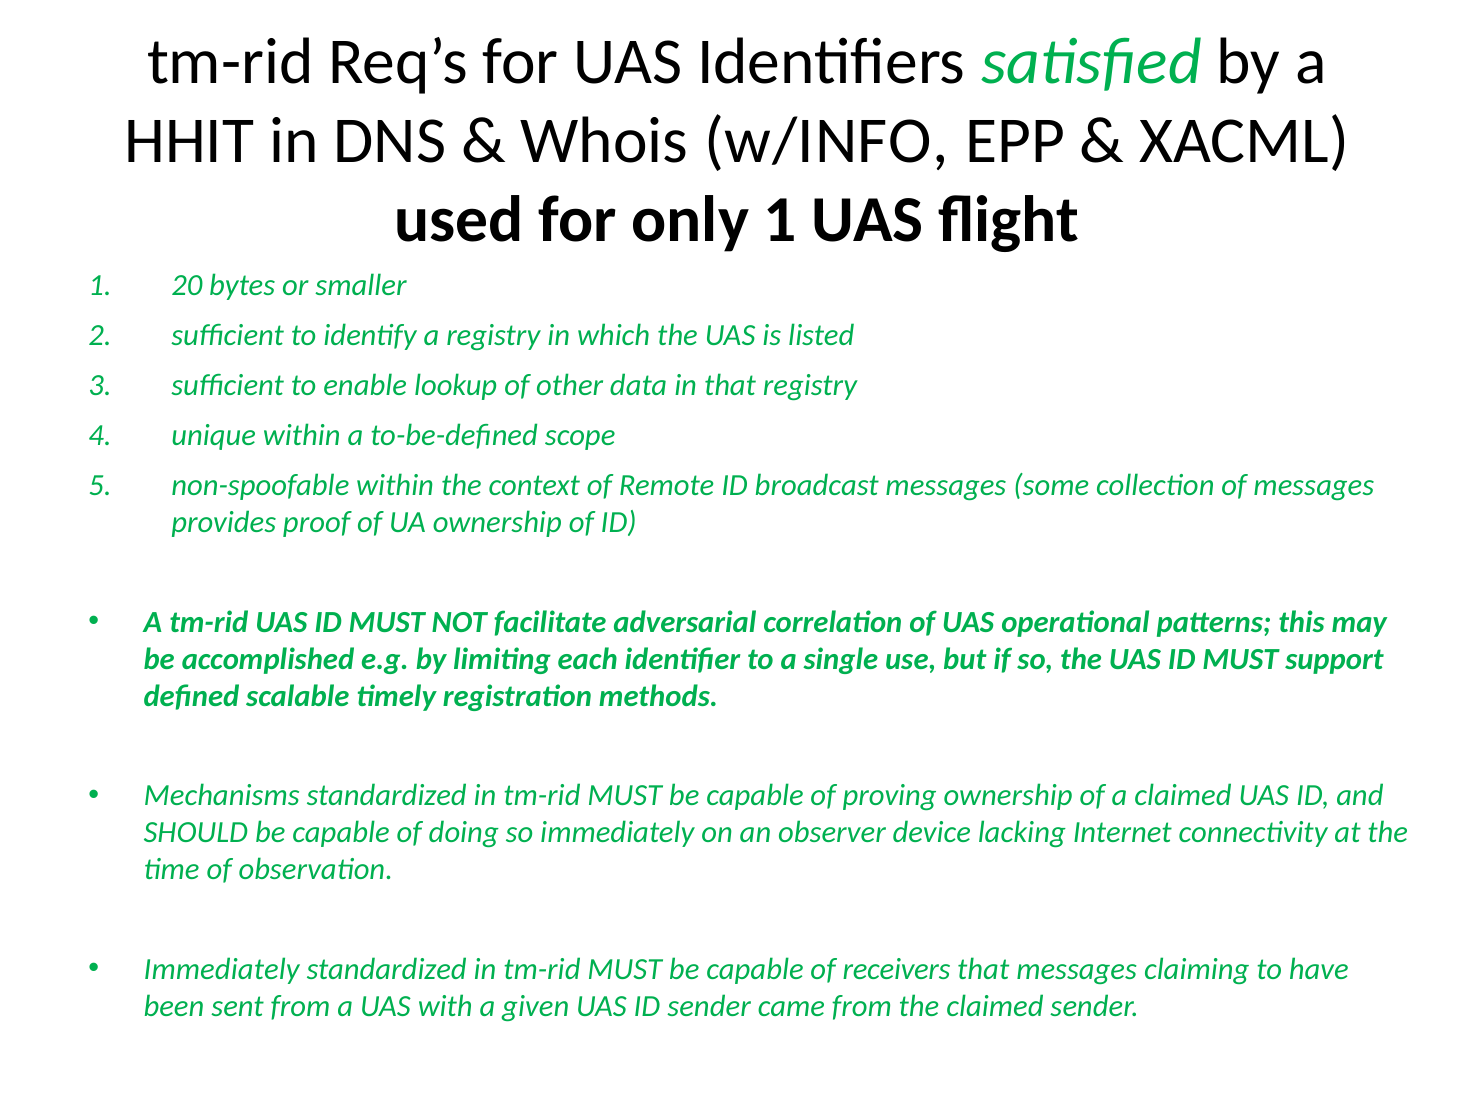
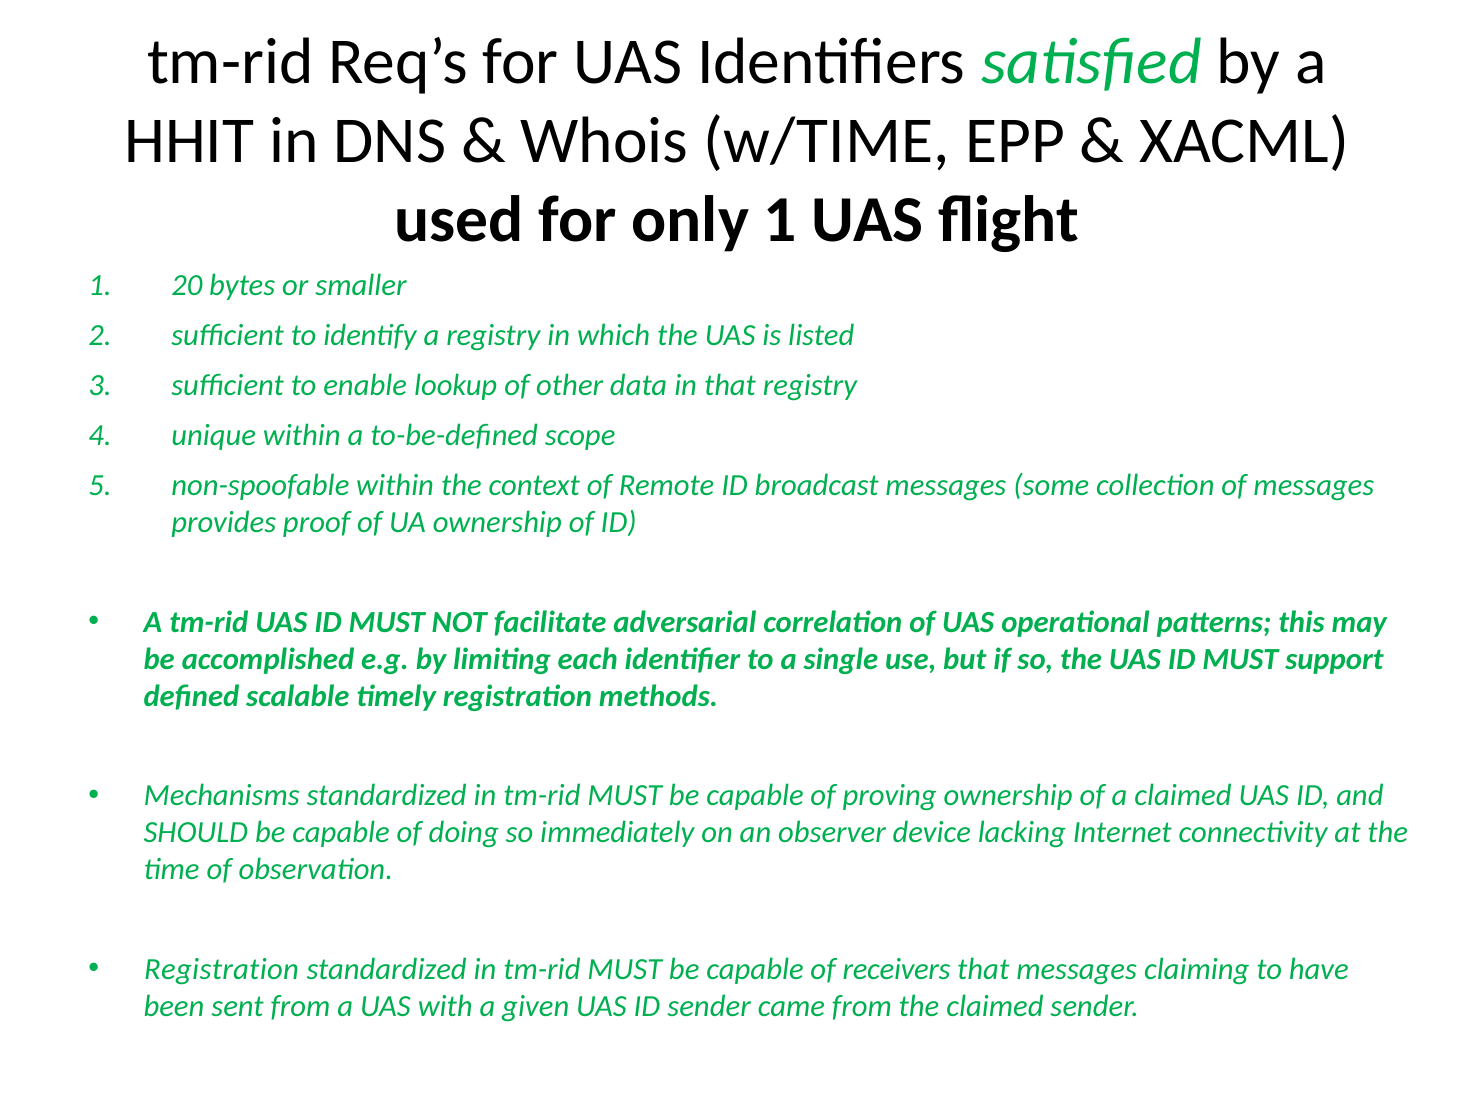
w/INFO: w/INFO -> w/TIME
Immediately at (222, 970): Immediately -> Registration
